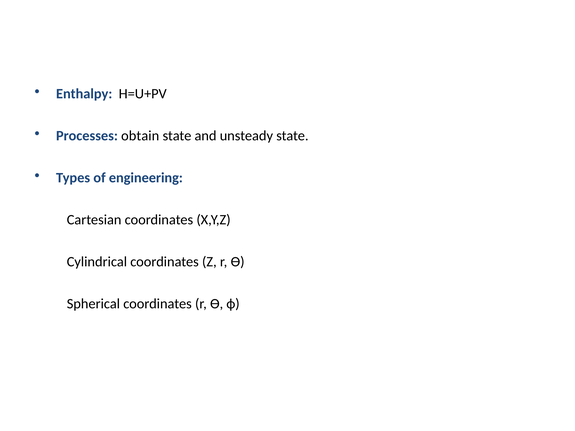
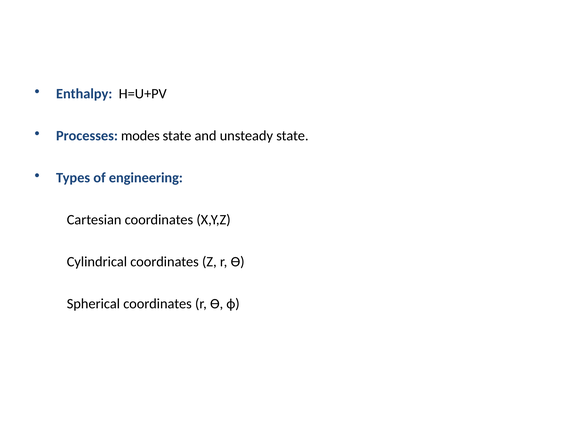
obtain: obtain -> modes
